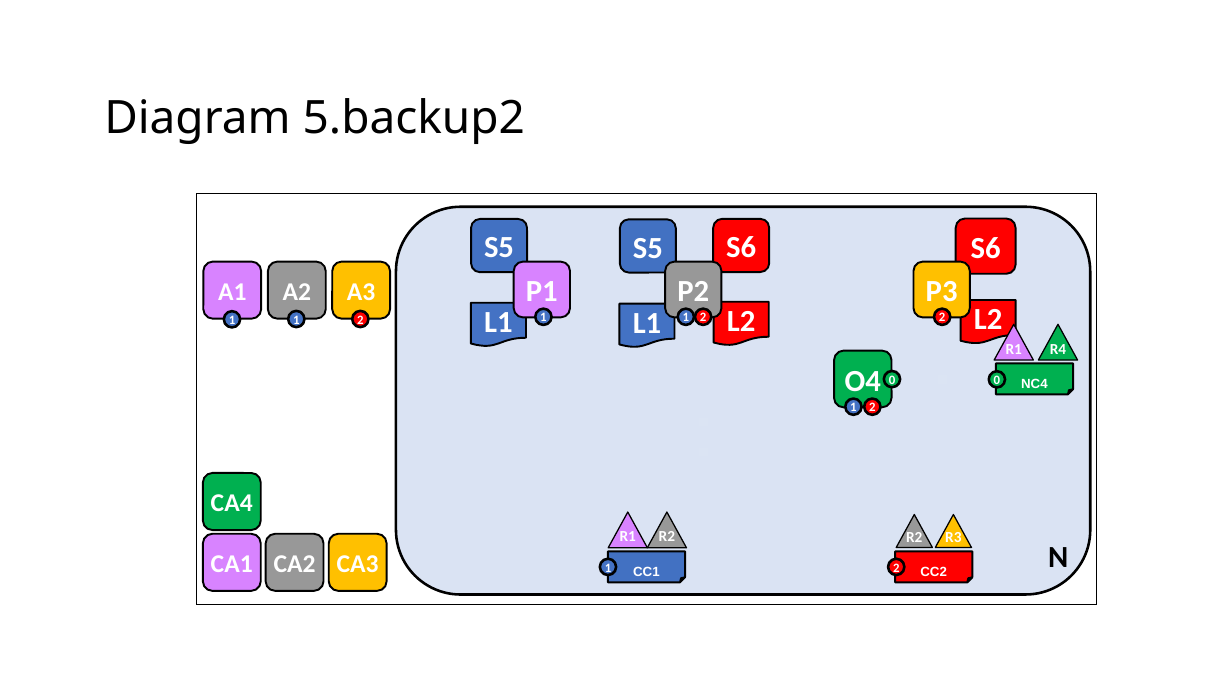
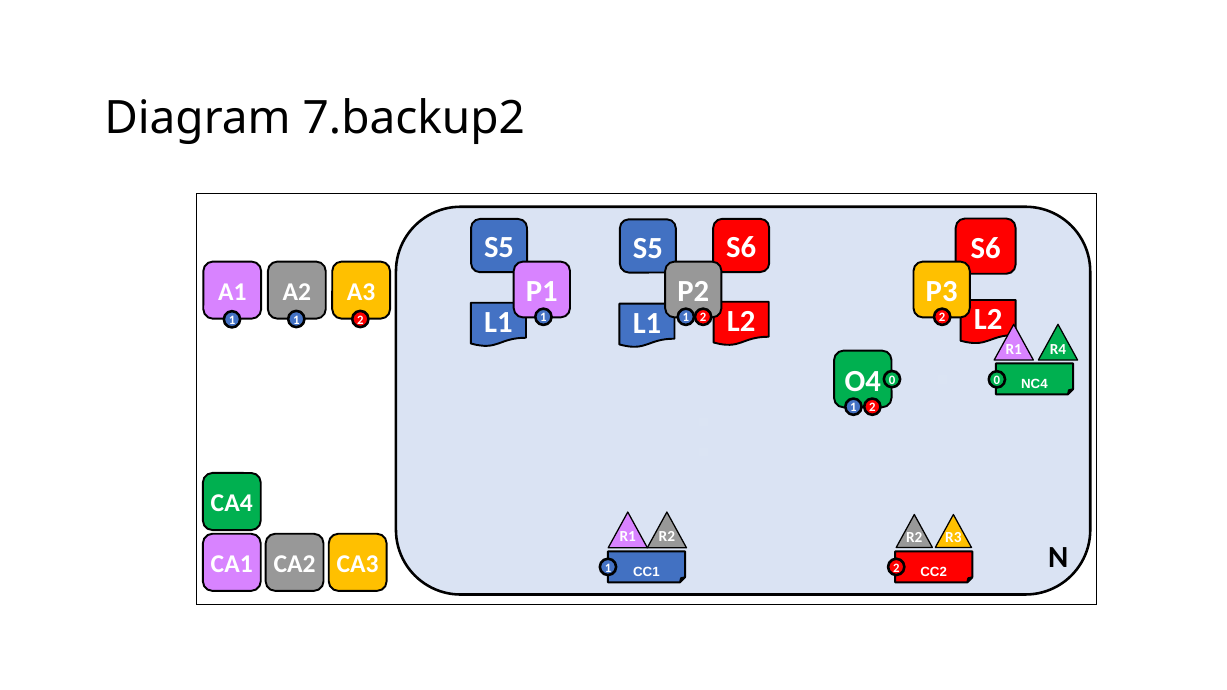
5.backup2: 5.backup2 -> 7.backup2
